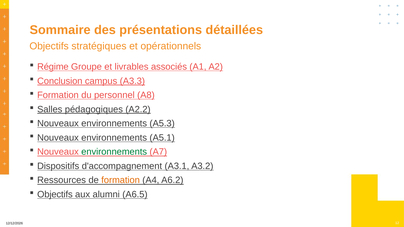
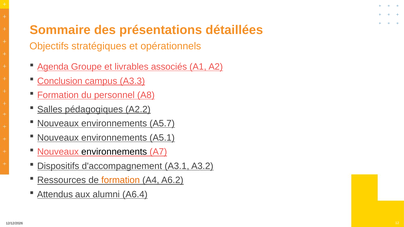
Régime: Régime -> Agenda
A5.3: A5.3 -> A5.7
environnements at (114, 152) colour: green -> black
Objectifs at (55, 195): Objectifs -> Attendus
A6.5: A6.5 -> A6.4
